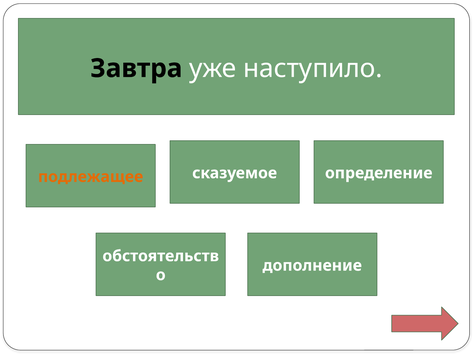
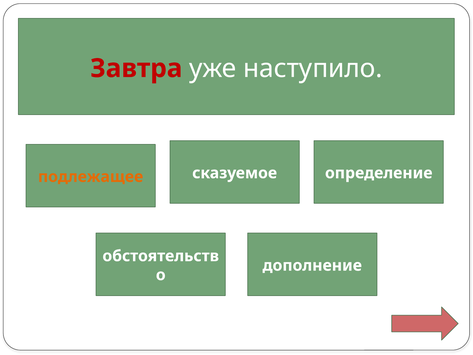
Завтра colour: black -> red
